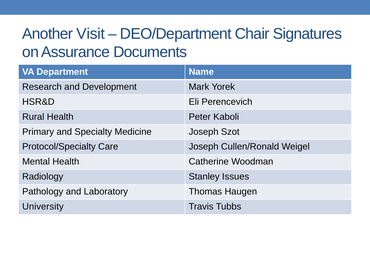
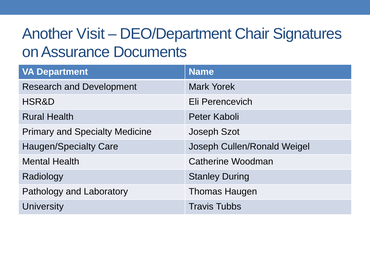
Protocol/Specialty: Protocol/Specialty -> Haugen/Specialty
Issues: Issues -> During
